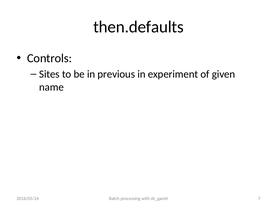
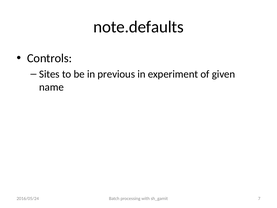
then.defaults: then.defaults -> note.defaults
